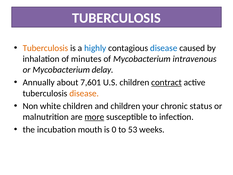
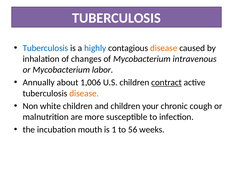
Tuberculosis at (45, 48) colour: orange -> blue
disease at (164, 48) colour: blue -> orange
minutes: minutes -> changes
delay: delay -> labor
7,601: 7,601 -> 1,006
status: status -> cough
more underline: present -> none
0: 0 -> 1
53: 53 -> 56
